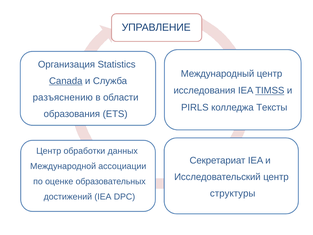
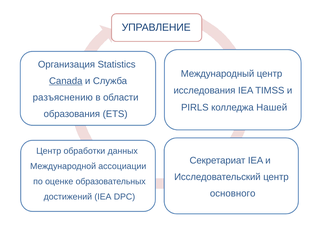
TIMSS underline: present -> none
Тексты: Тексты -> Нашей
структуры: структуры -> основного
